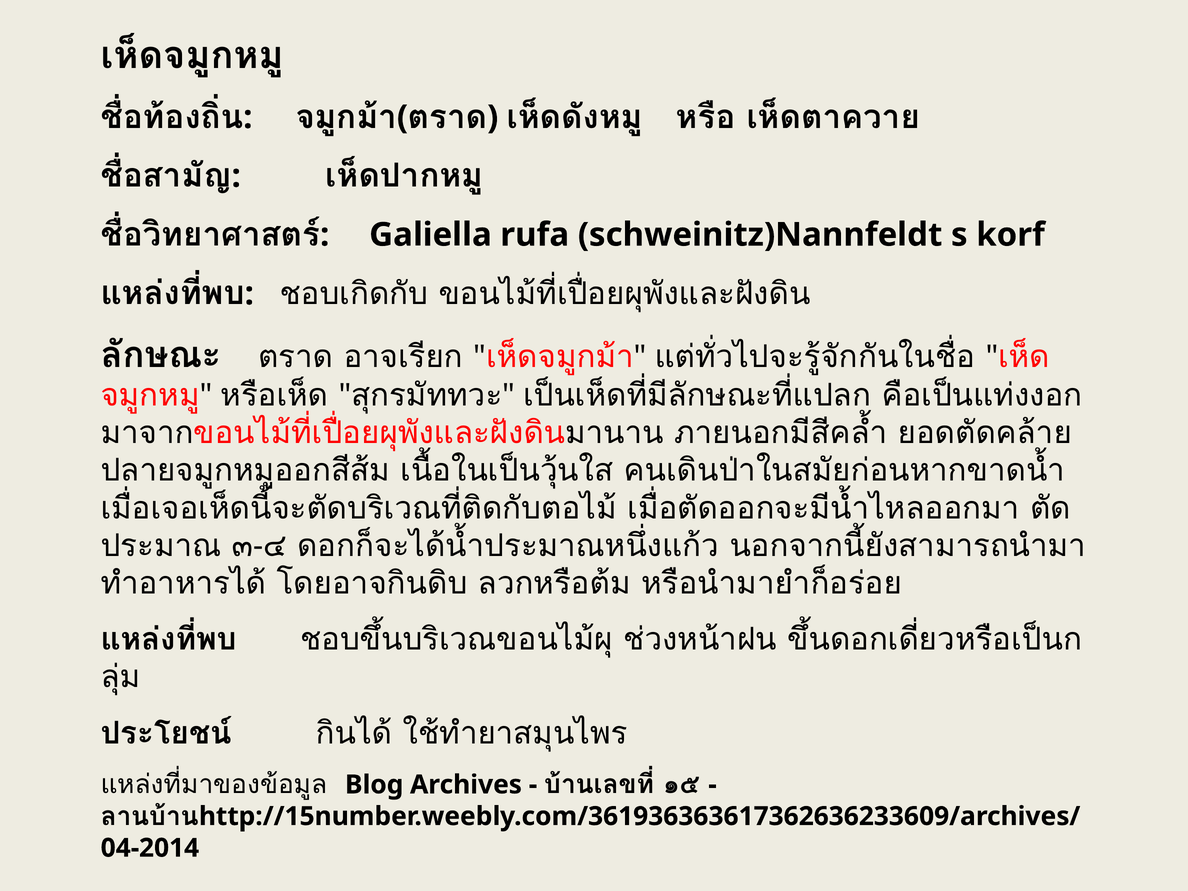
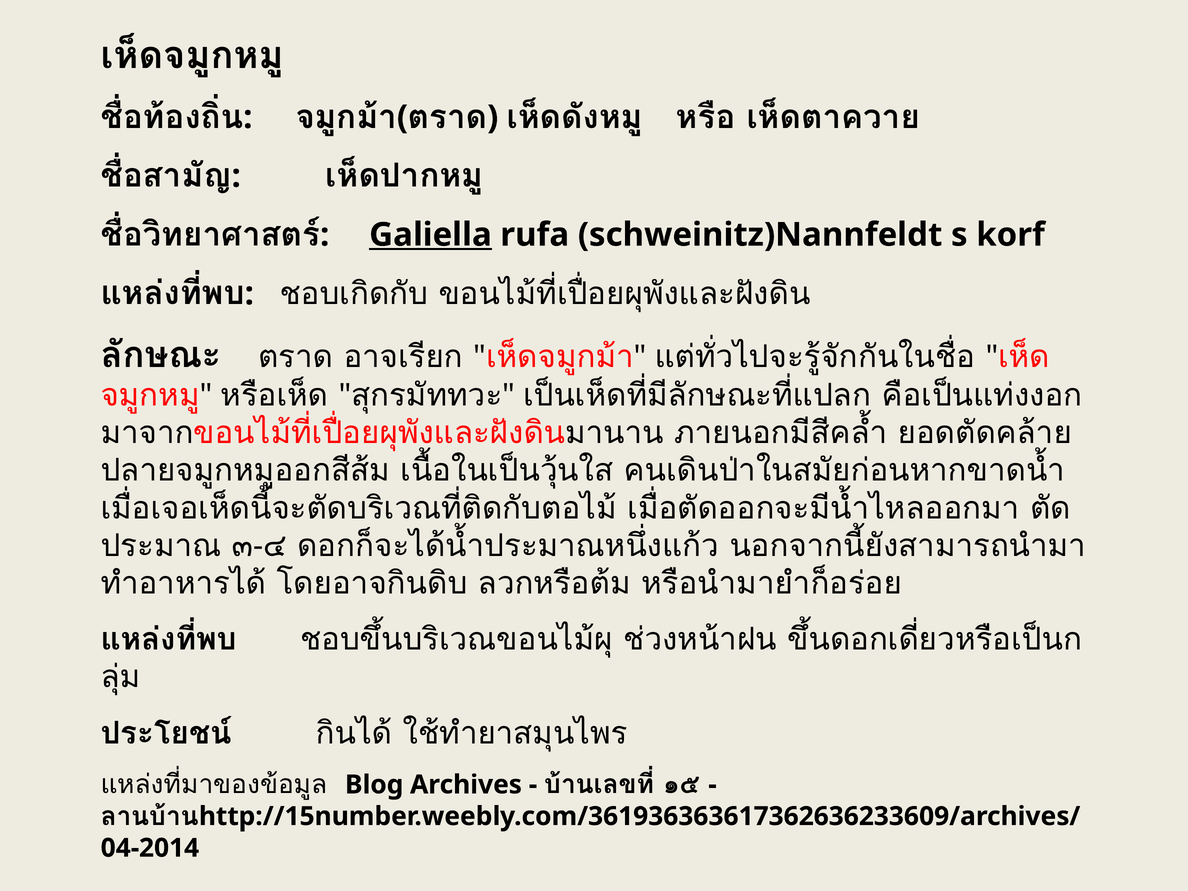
Galiella underline: none -> present
